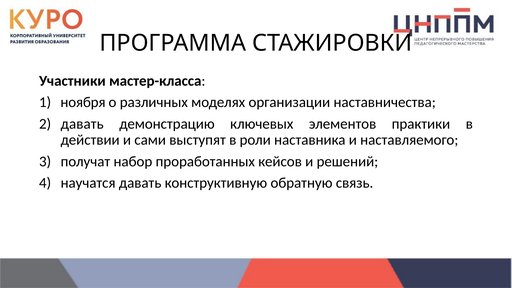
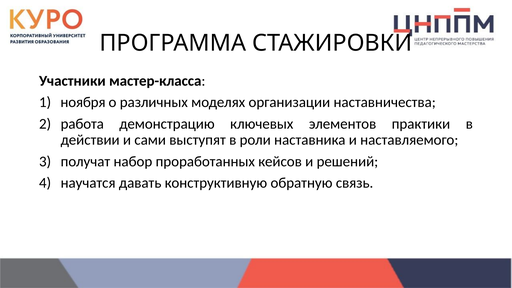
давать at (82, 124): давать -> работа
